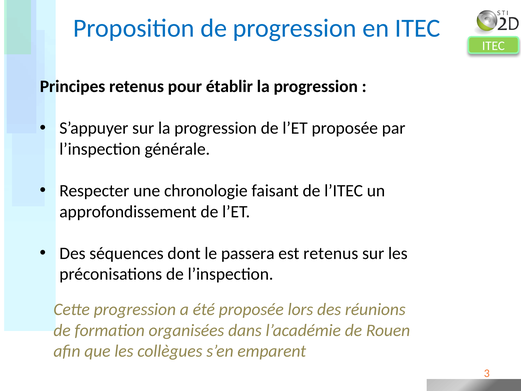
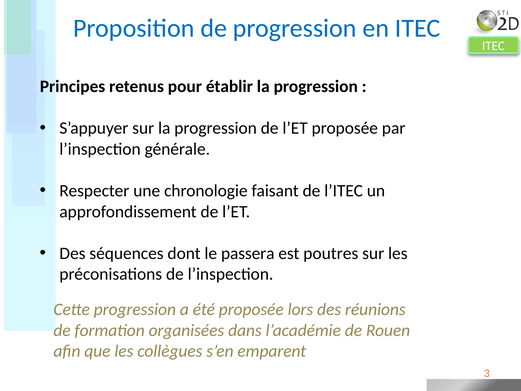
est retenus: retenus -> poutres
